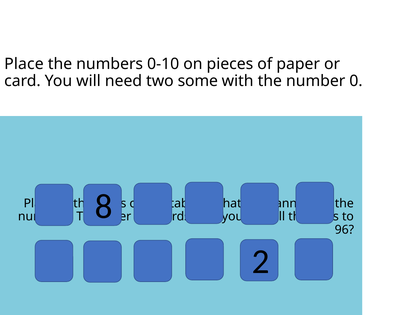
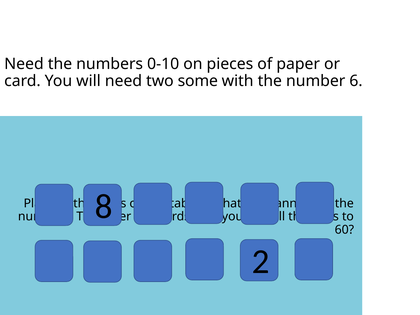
Place at (24, 64): Place -> Need
0: 0 -> 6
96: 96 -> 60
